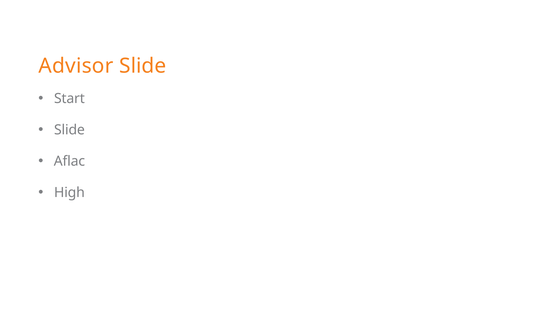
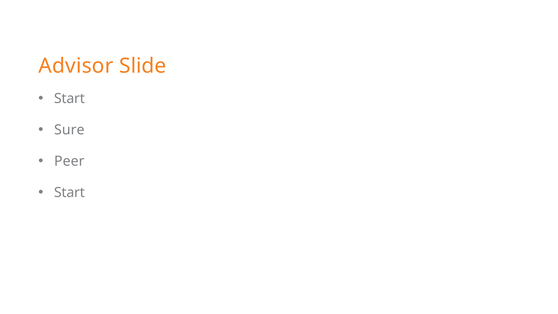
Slide at (69, 130): Slide -> Sure
Aflac: Aflac -> Peer
High at (69, 192): High -> Start
